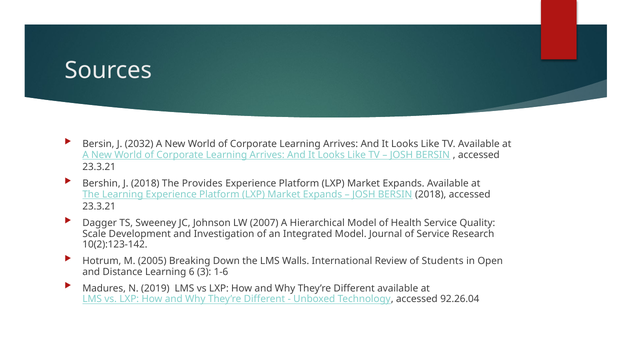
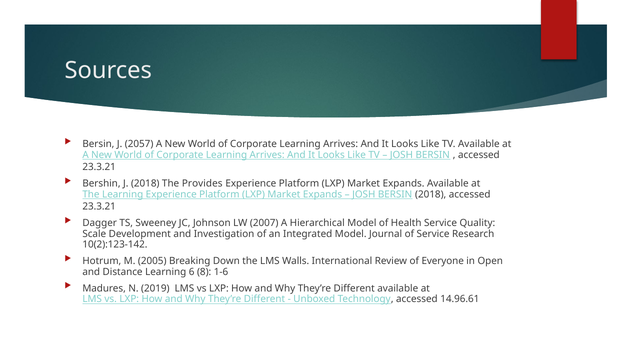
2032: 2032 -> 2057
Students: Students -> Everyone
3: 3 -> 8
92.26.04: 92.26.04 -> 14.96.61
